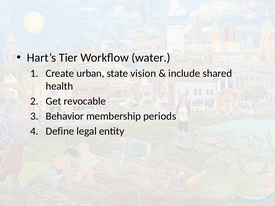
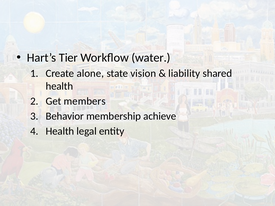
urban: urban -> alone
include: include -> liability
revocable: revocable -> members
periods: periods -> achieve
Define at (60, 131): Define -> Health
